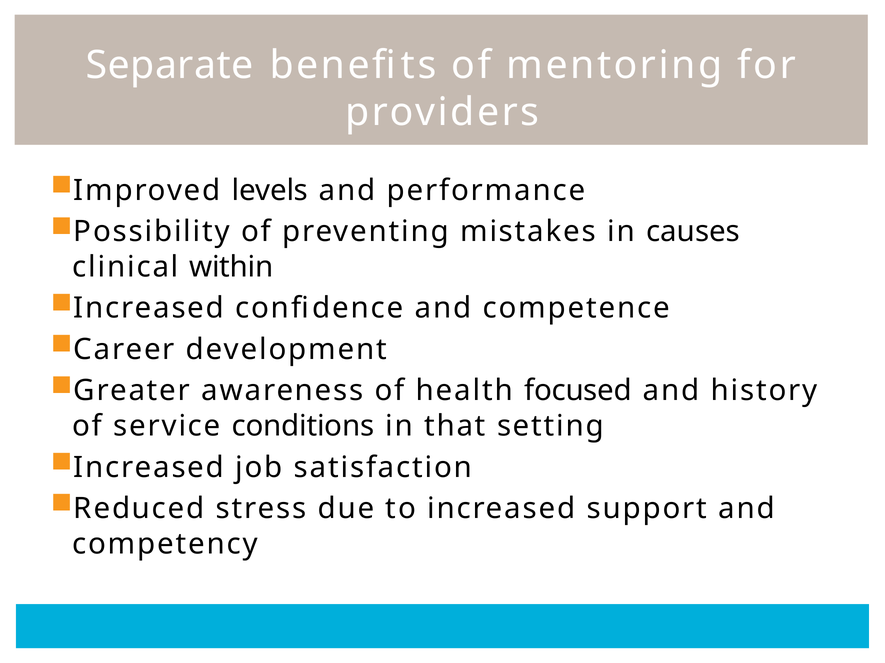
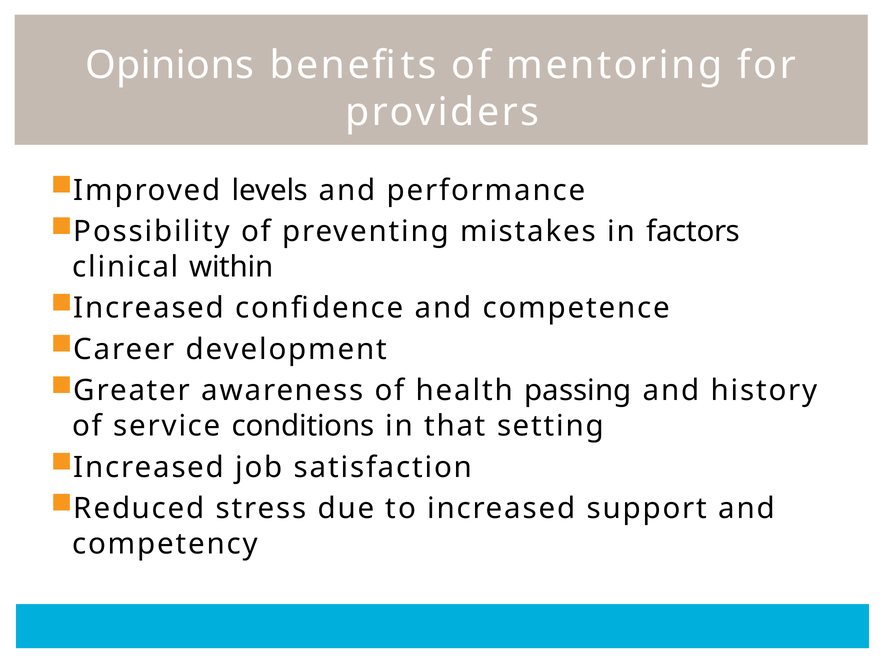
Separate: Separate -> Opinions
causes: causes -> factors
focused: focused -> passing
